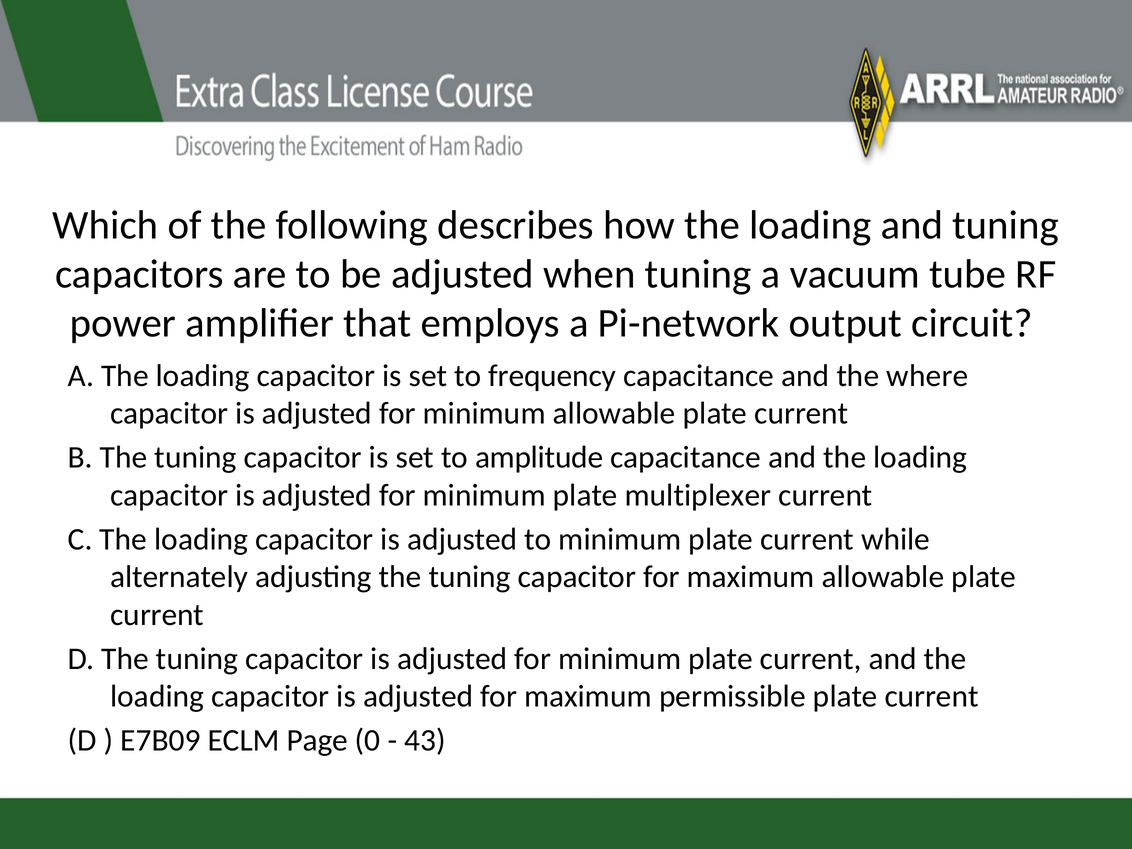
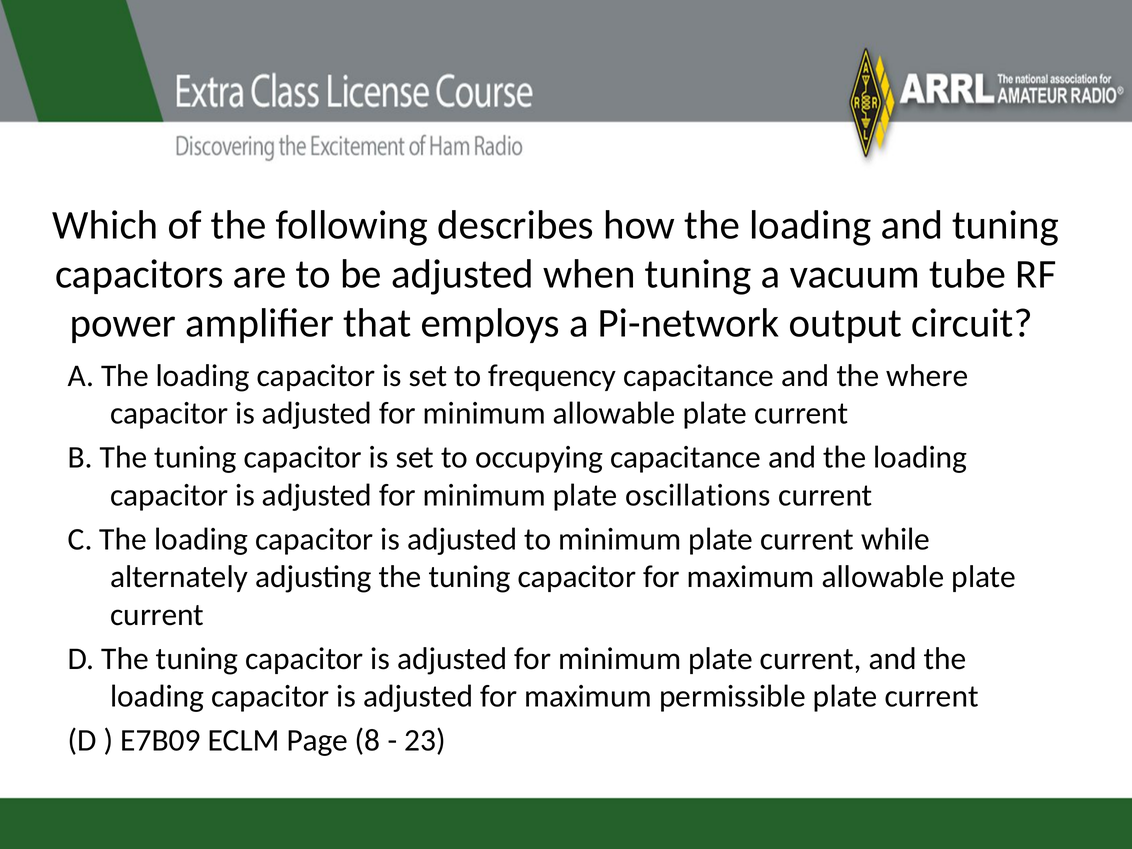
amplitude: amplitude -> occupying
multiplexer: multiplexer -> oscillations
0: 0 -> 8
43: 43 -> 23
